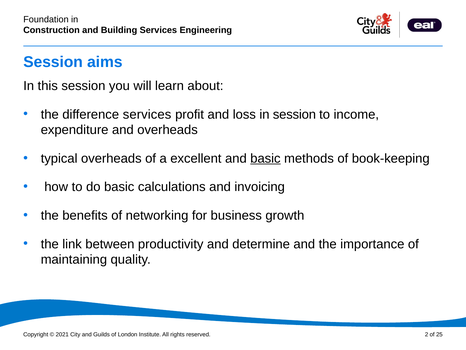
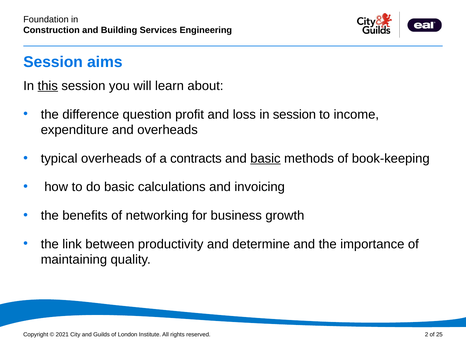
this underline: none -> present
difference services: services -> question
excellent: excellent -> contracts
